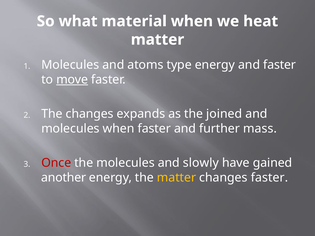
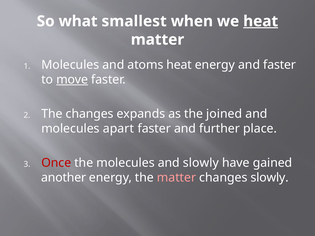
material: material -> smallest
heat at (261, 21) underline: none -> present
atoms type: type -> heat
molecules when: when -> apart
mass: mass -> place
matter at (177, 178) colour: yellow -> pink
changes faster: faster -> slowly
